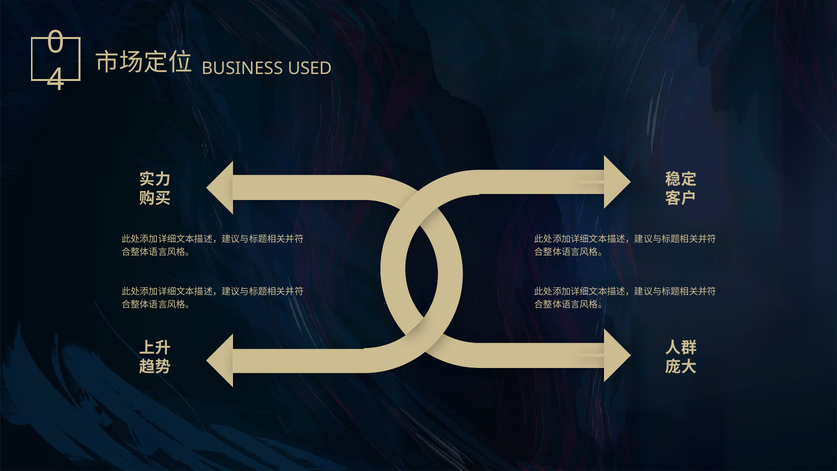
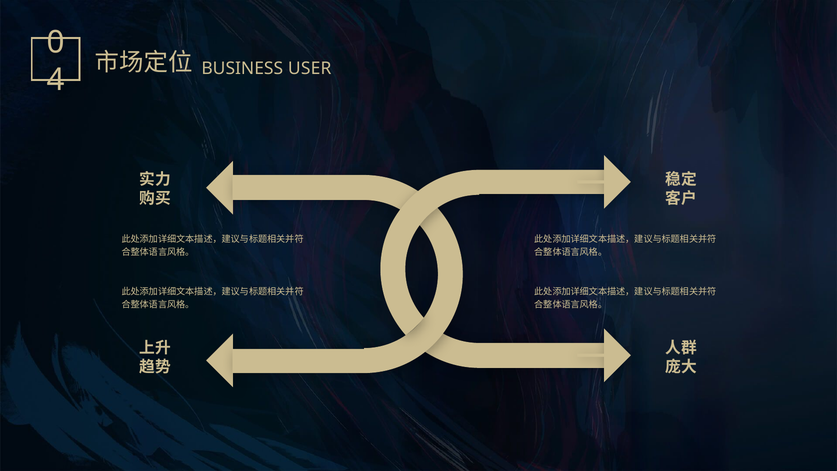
USED: USED -> USER
